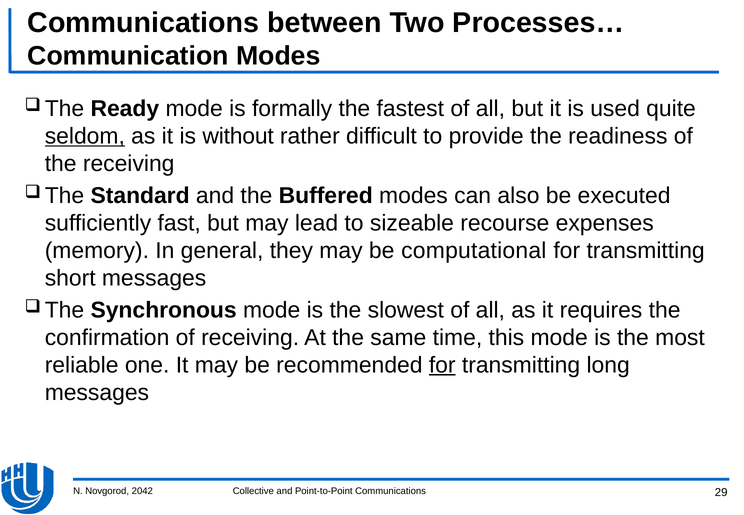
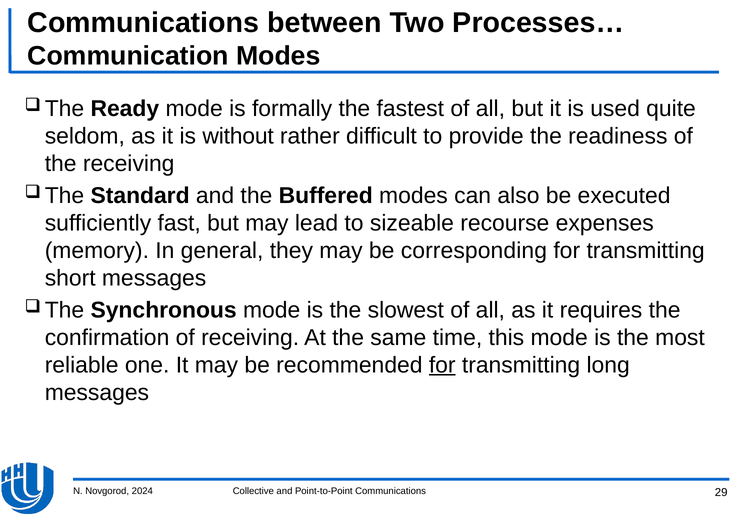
seldom underline: present -> none
computational: computational -> corresponding
2042: 2042 -> 2024
